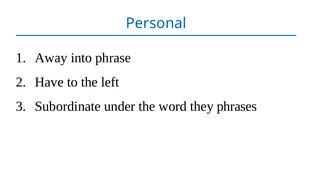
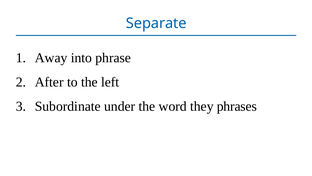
Personal: Personal -> Separate
Have: Have -> After
